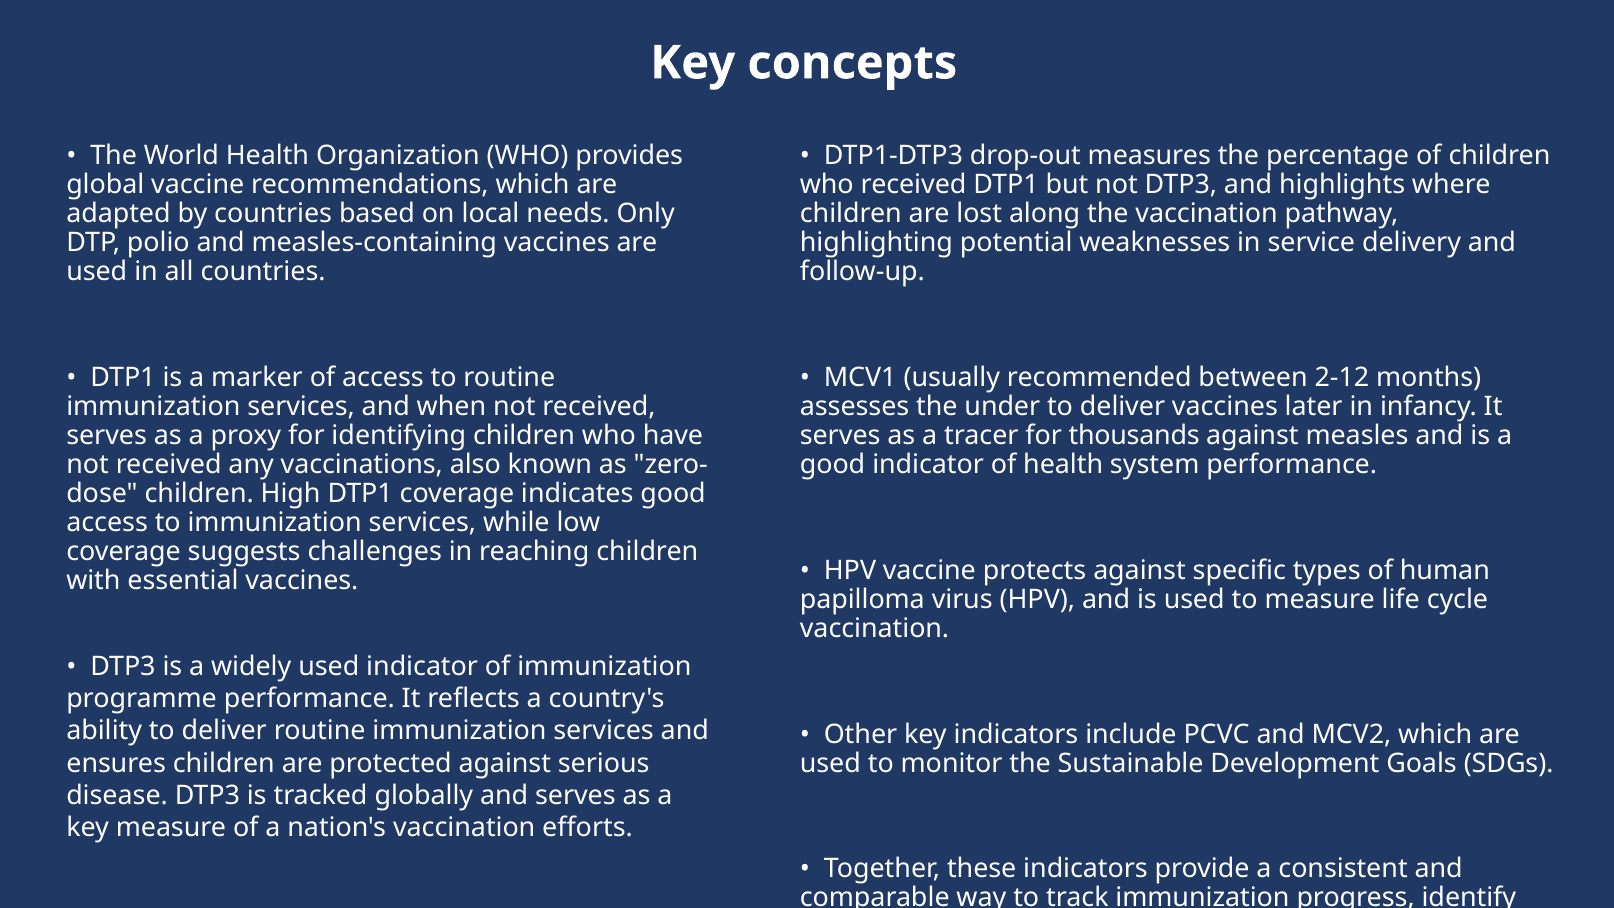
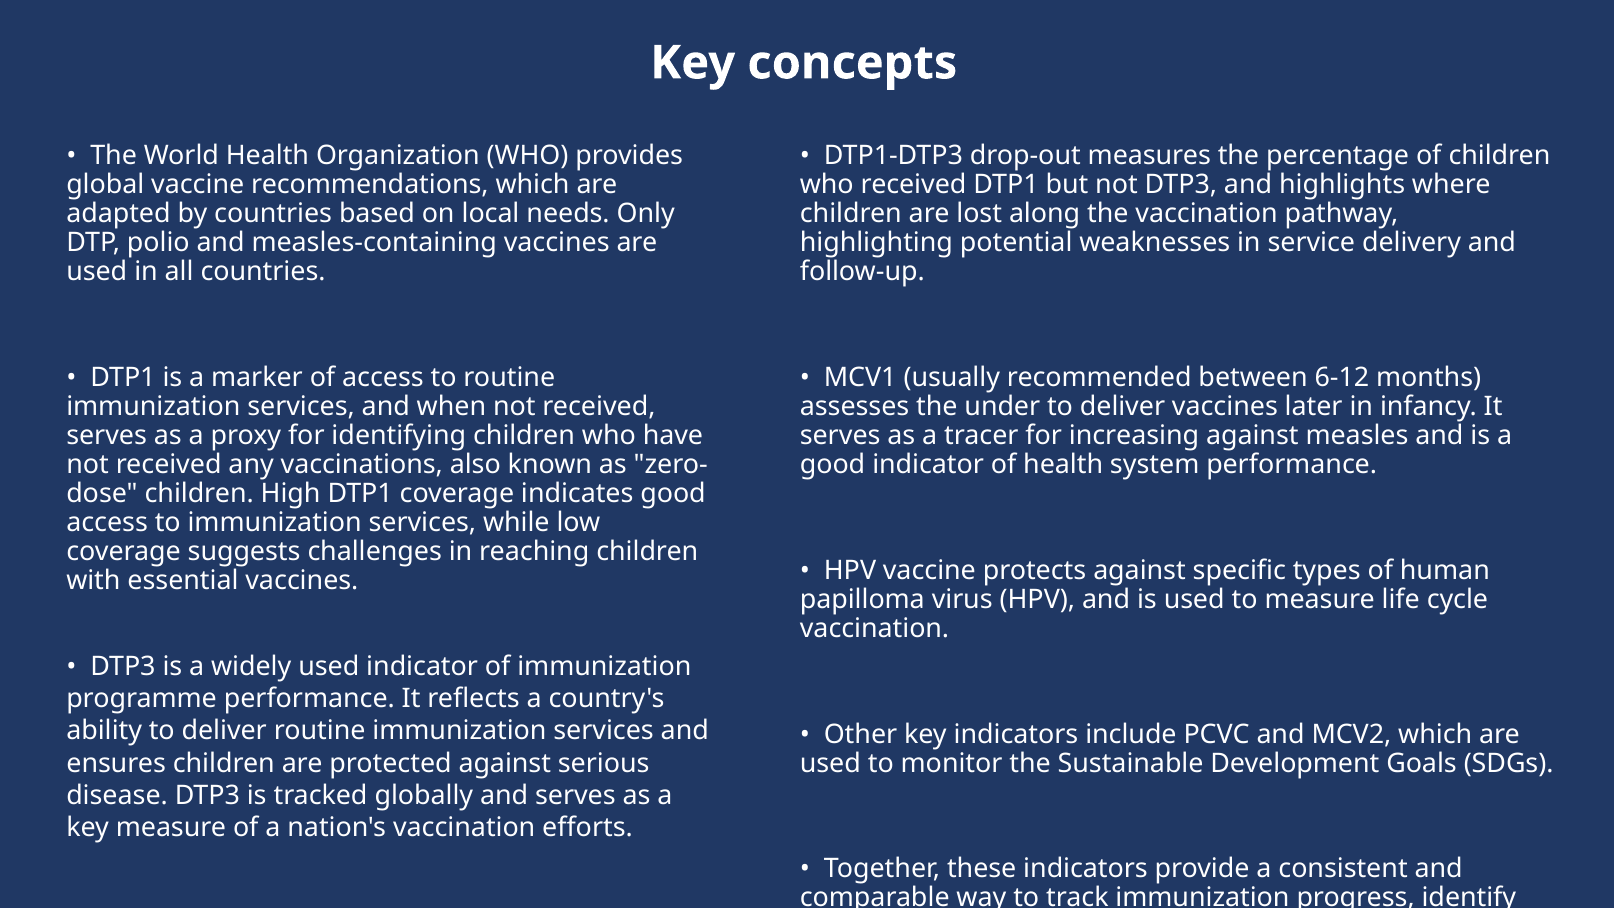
2-12: 2-12 -> 6-12
thousands: thousands -> increasing
